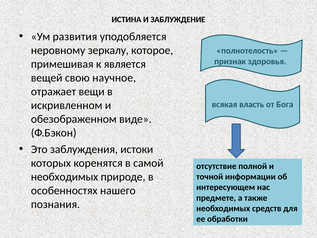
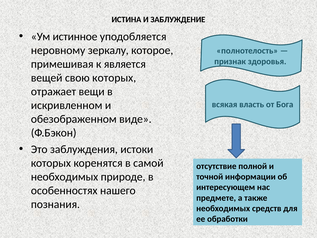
развития: развития -> истинное
свою научное: научное -> которых
